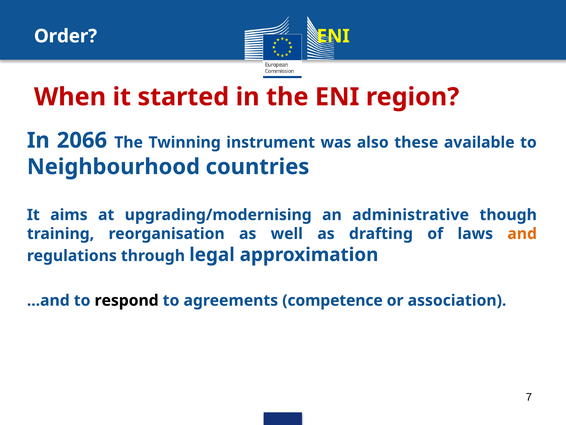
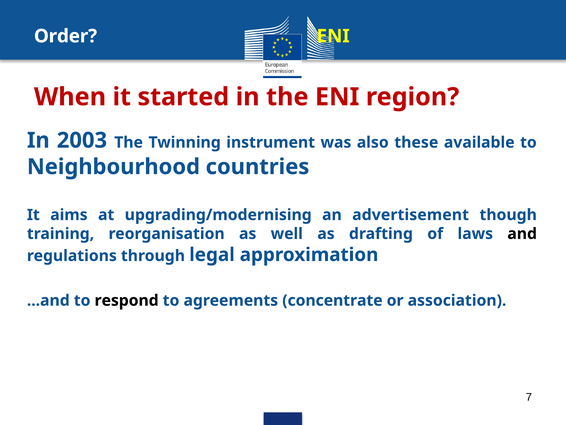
2066: 2066 -> 2003
administrative: administrative -> advertisement
and colour: orange -> black
competence: competence -> concentrate
